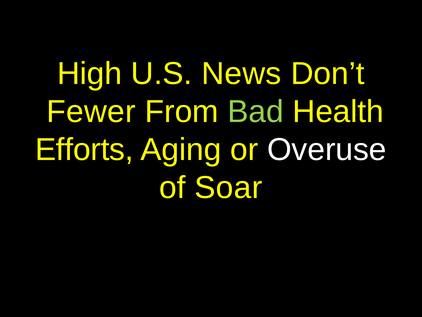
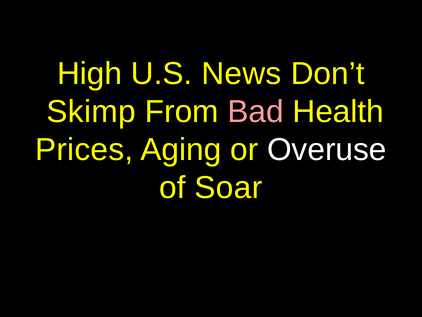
Fewer: Fewer -> Skimp
Bad colour: light green -> pink
Efforts: Efforts -> Prices
